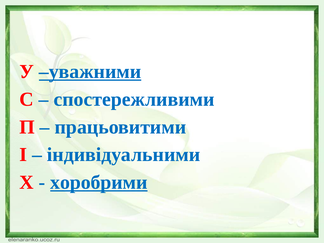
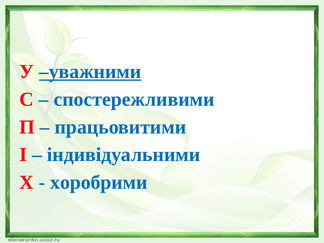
хоробрими underline: present -> none
